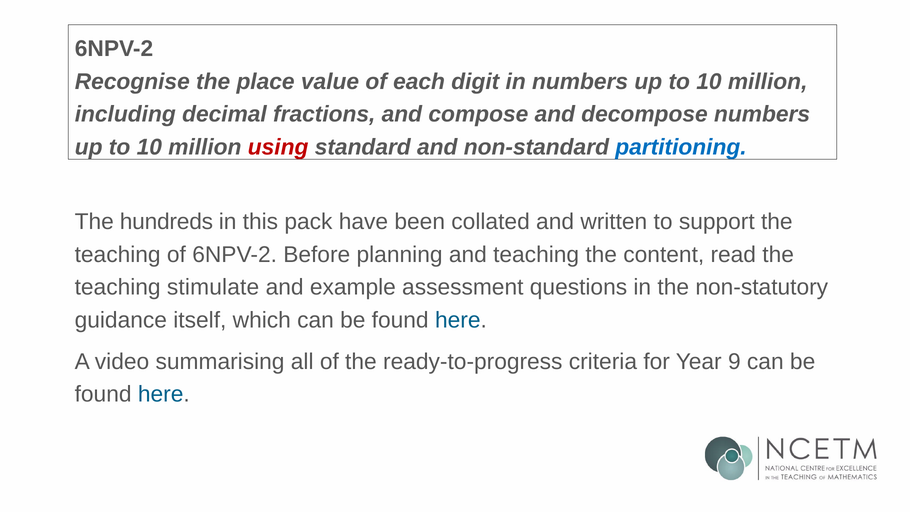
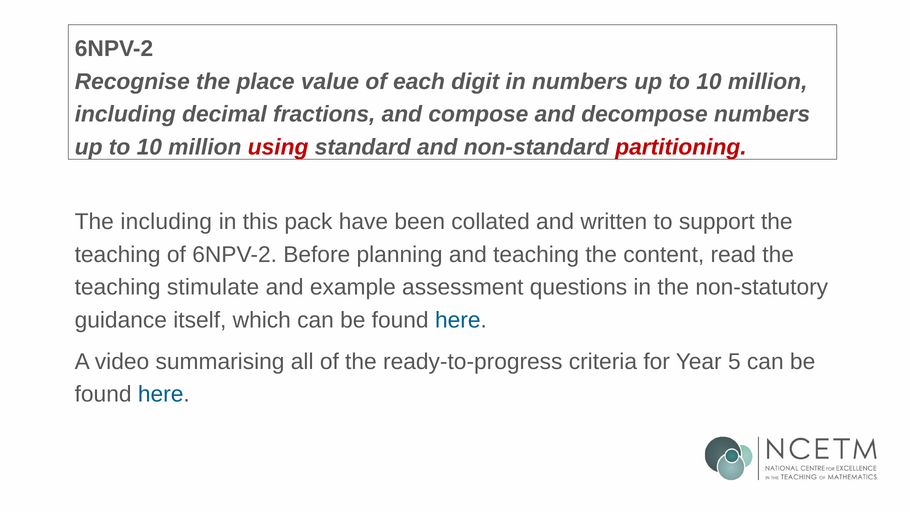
partitioning colour: blue -> red
The hundreds: hundreds -> including
9: 9 -> 5
